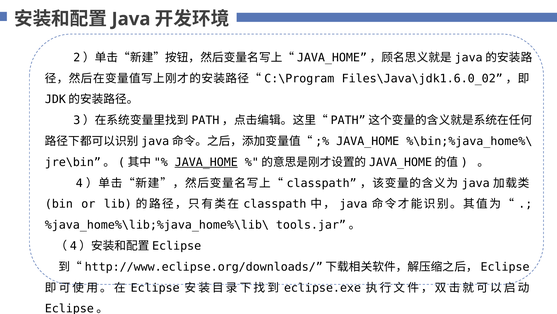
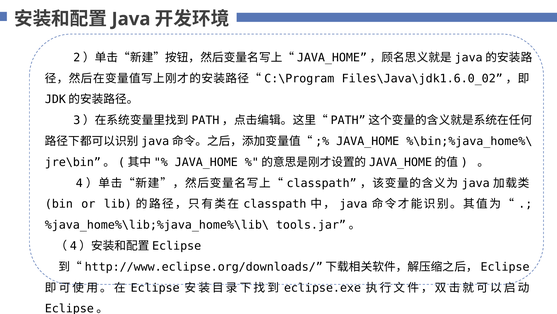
JAVA_HOME at (206, 162) underline: present -> none
